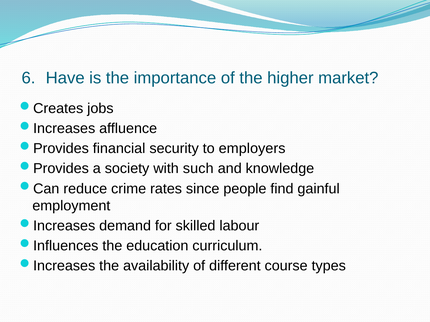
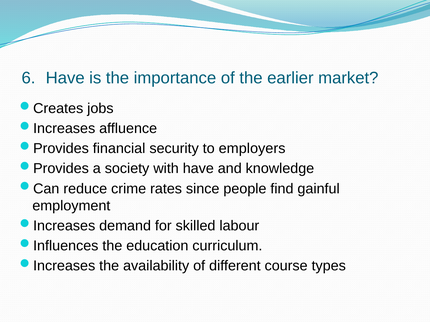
higher: higher -> earlier
with such: such -> have
